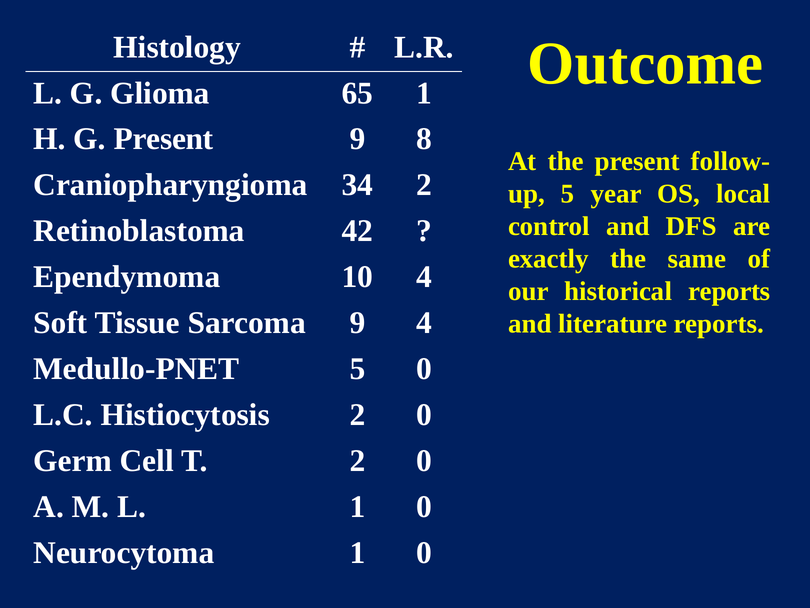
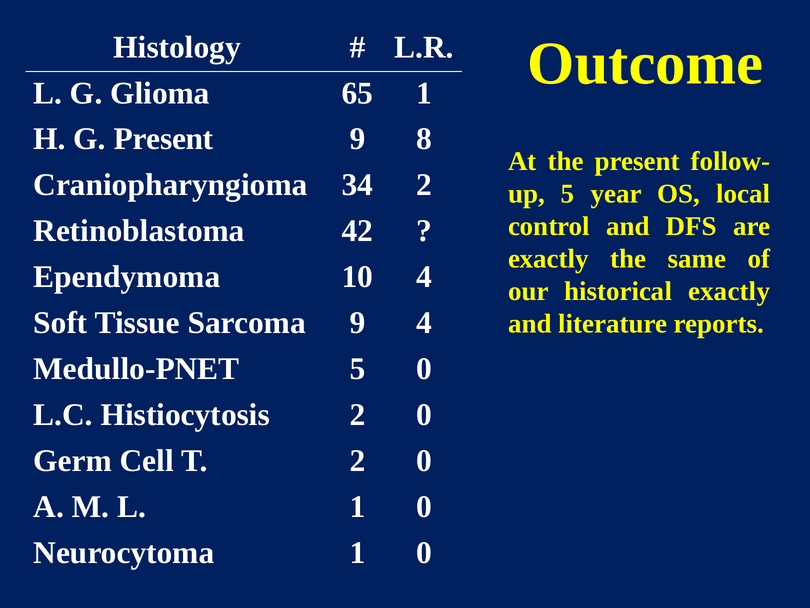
historical reports: reports -> exactly
